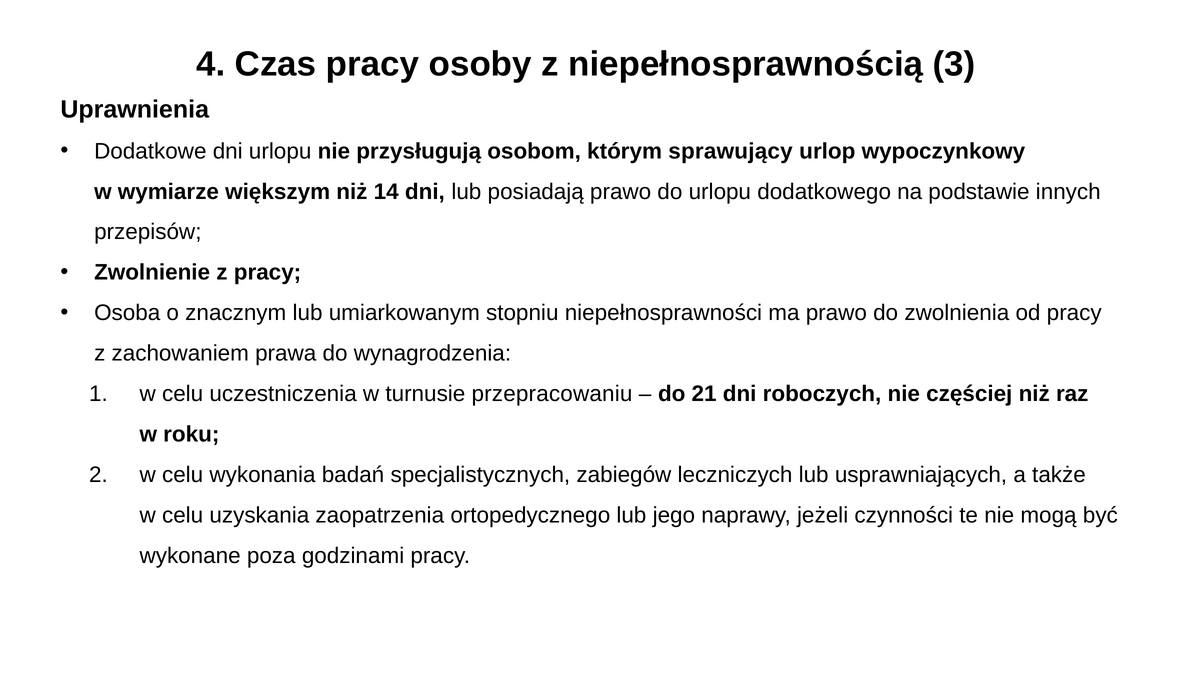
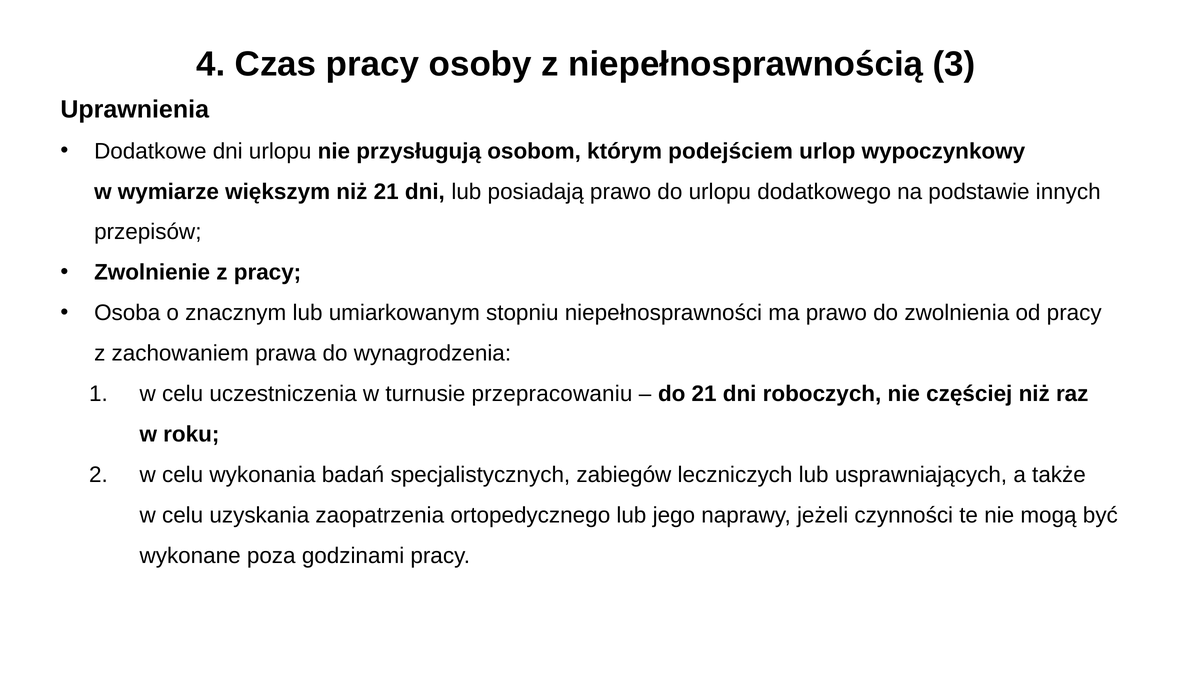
sprawujący: sprawujący -> podejściem
niż 14: 14 -> 21
